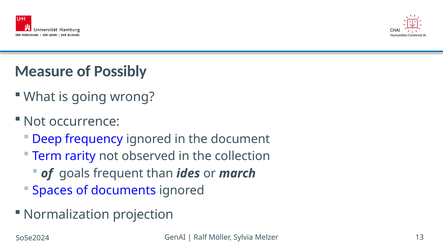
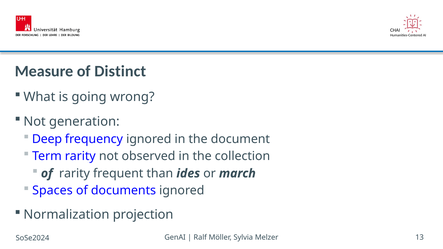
Possibly: Possibly -> Distinct
occurrence: occurrence -> generation
of goals: goals -> rarity
